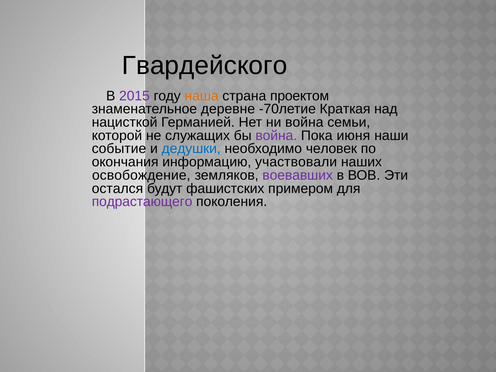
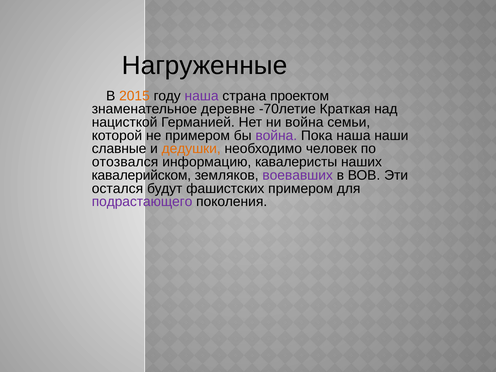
Гвардейского: Гвардейского -> Нагруженные
2015 colour: purple -> orange
наша at (202, 96) colour: orange -> purple
не служащих: служащих -> примером
Пока июня: июня -> наша
событие: событие -> славные
дедушки colour: blue -> orange
окончания: окончания -> отозвался
участвовали: участвовали -> кавалеристы
освобождение: освобождение -> кавалерийском
